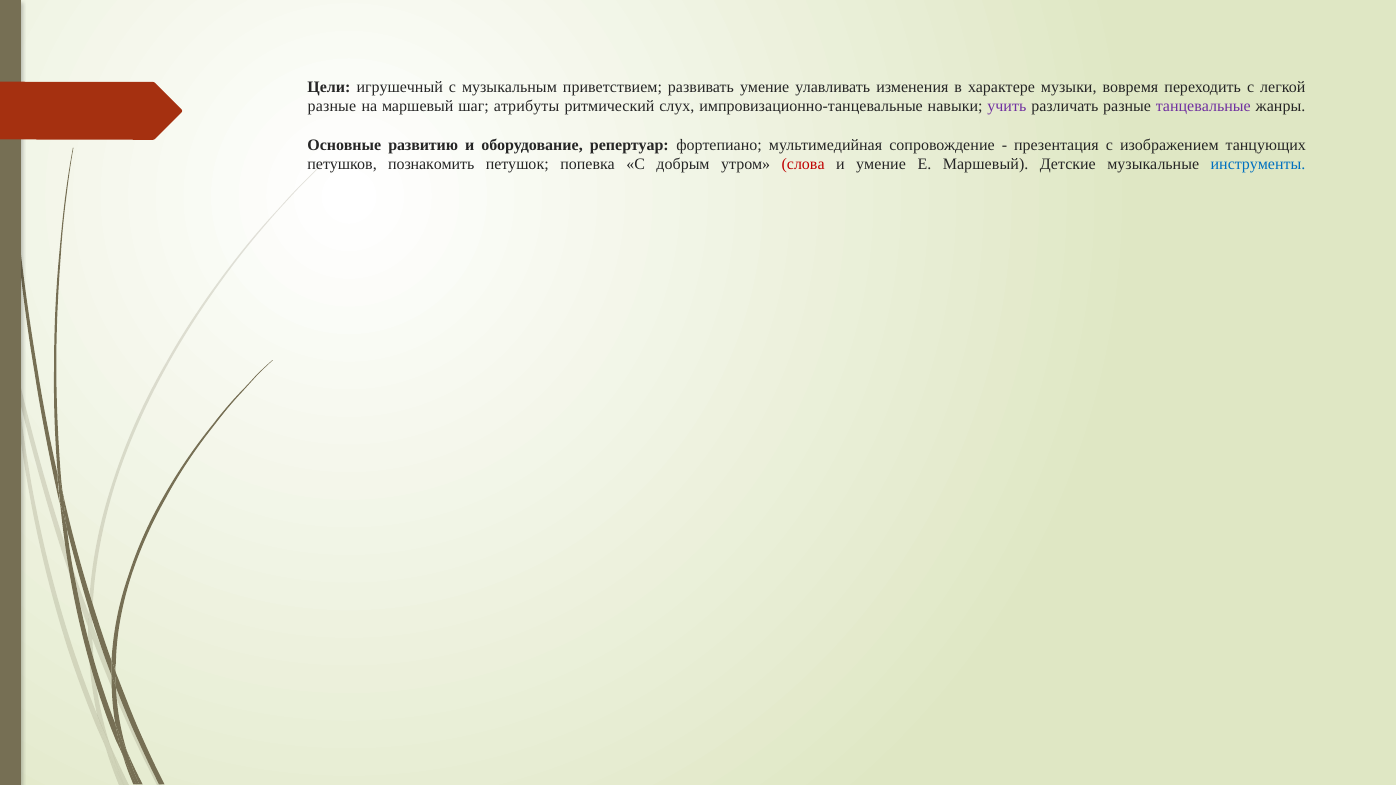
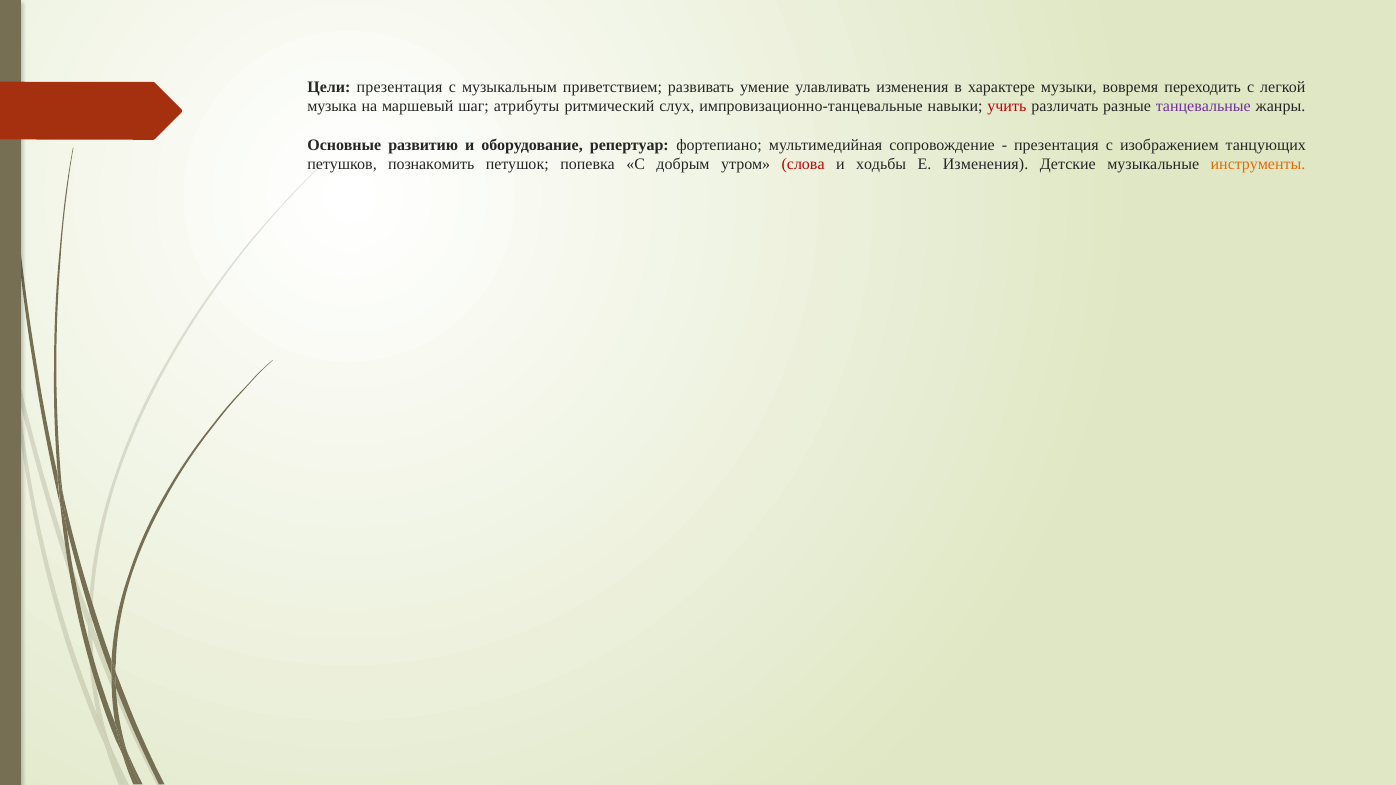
Цели игрушечный: игрушечный -> презентация
разные at (332, 107): разные -> музыка
учить colour: purple -> red
и умение: умение -> ходьбы
Е Маршевый: Маршевый -> Изменения
инструменты colour: blue -> orange
